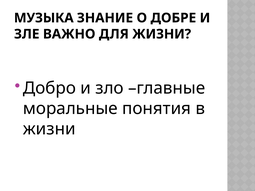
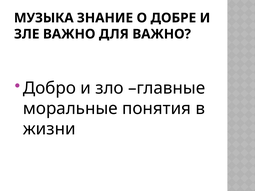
ДЛЯ ЖИЗНИ: ЖИЗНИ -> ВАЖНО
